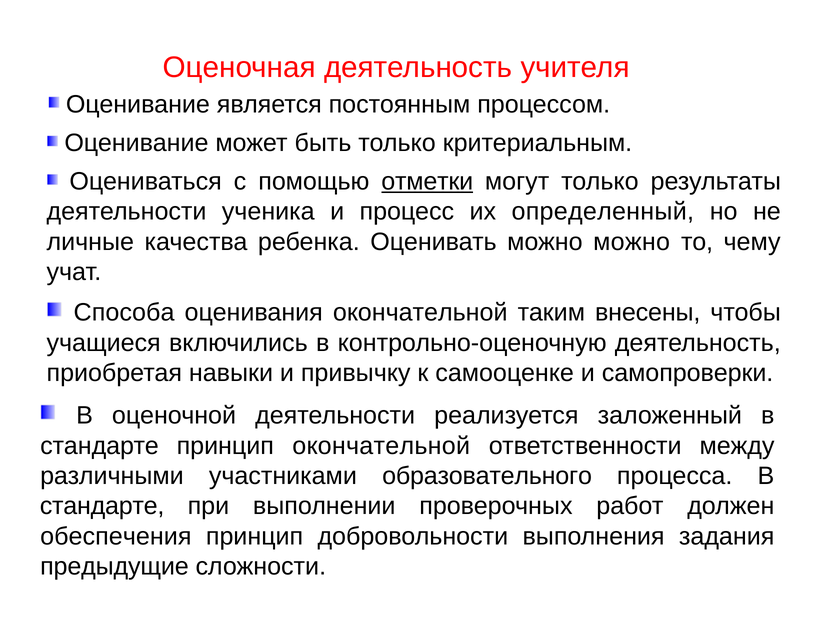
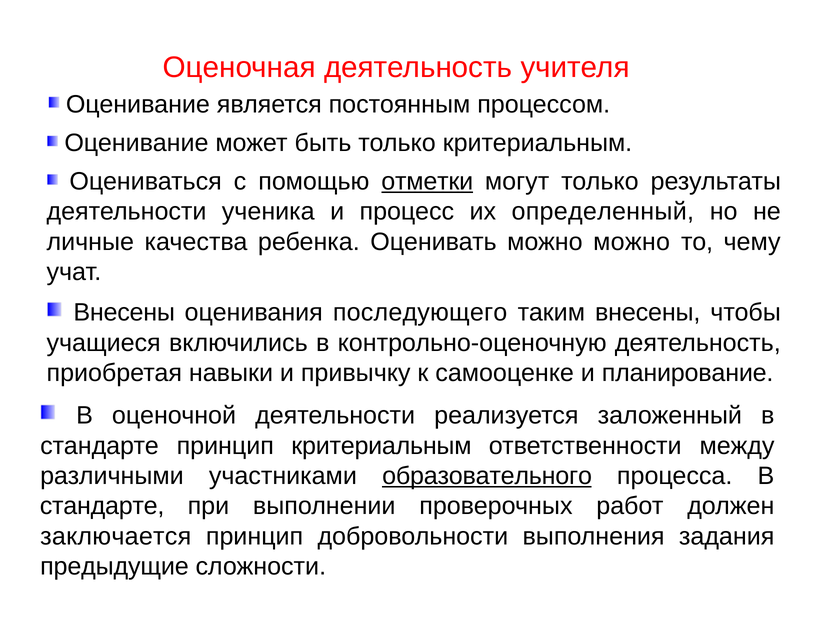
Способа at (124, 312): Способа -> Внесены
оценивания окончательной: окончательной -> последующего
самопроверки: самопроверки -> планирование
принцип окончательной: окончательной -> критериальным
образовательного underline: none -> present
обеспечения: обеспечения -> заключается
